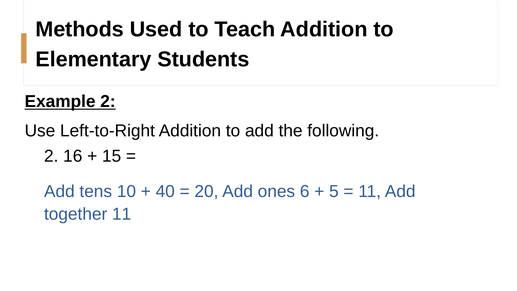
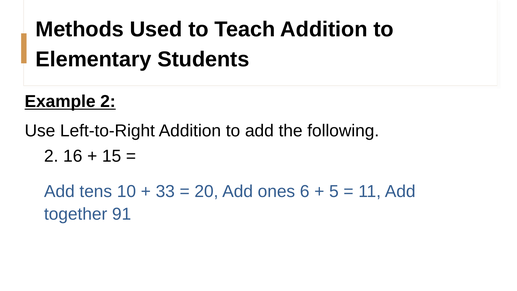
40: 40 -> 33
together 11: 11 -> 91
